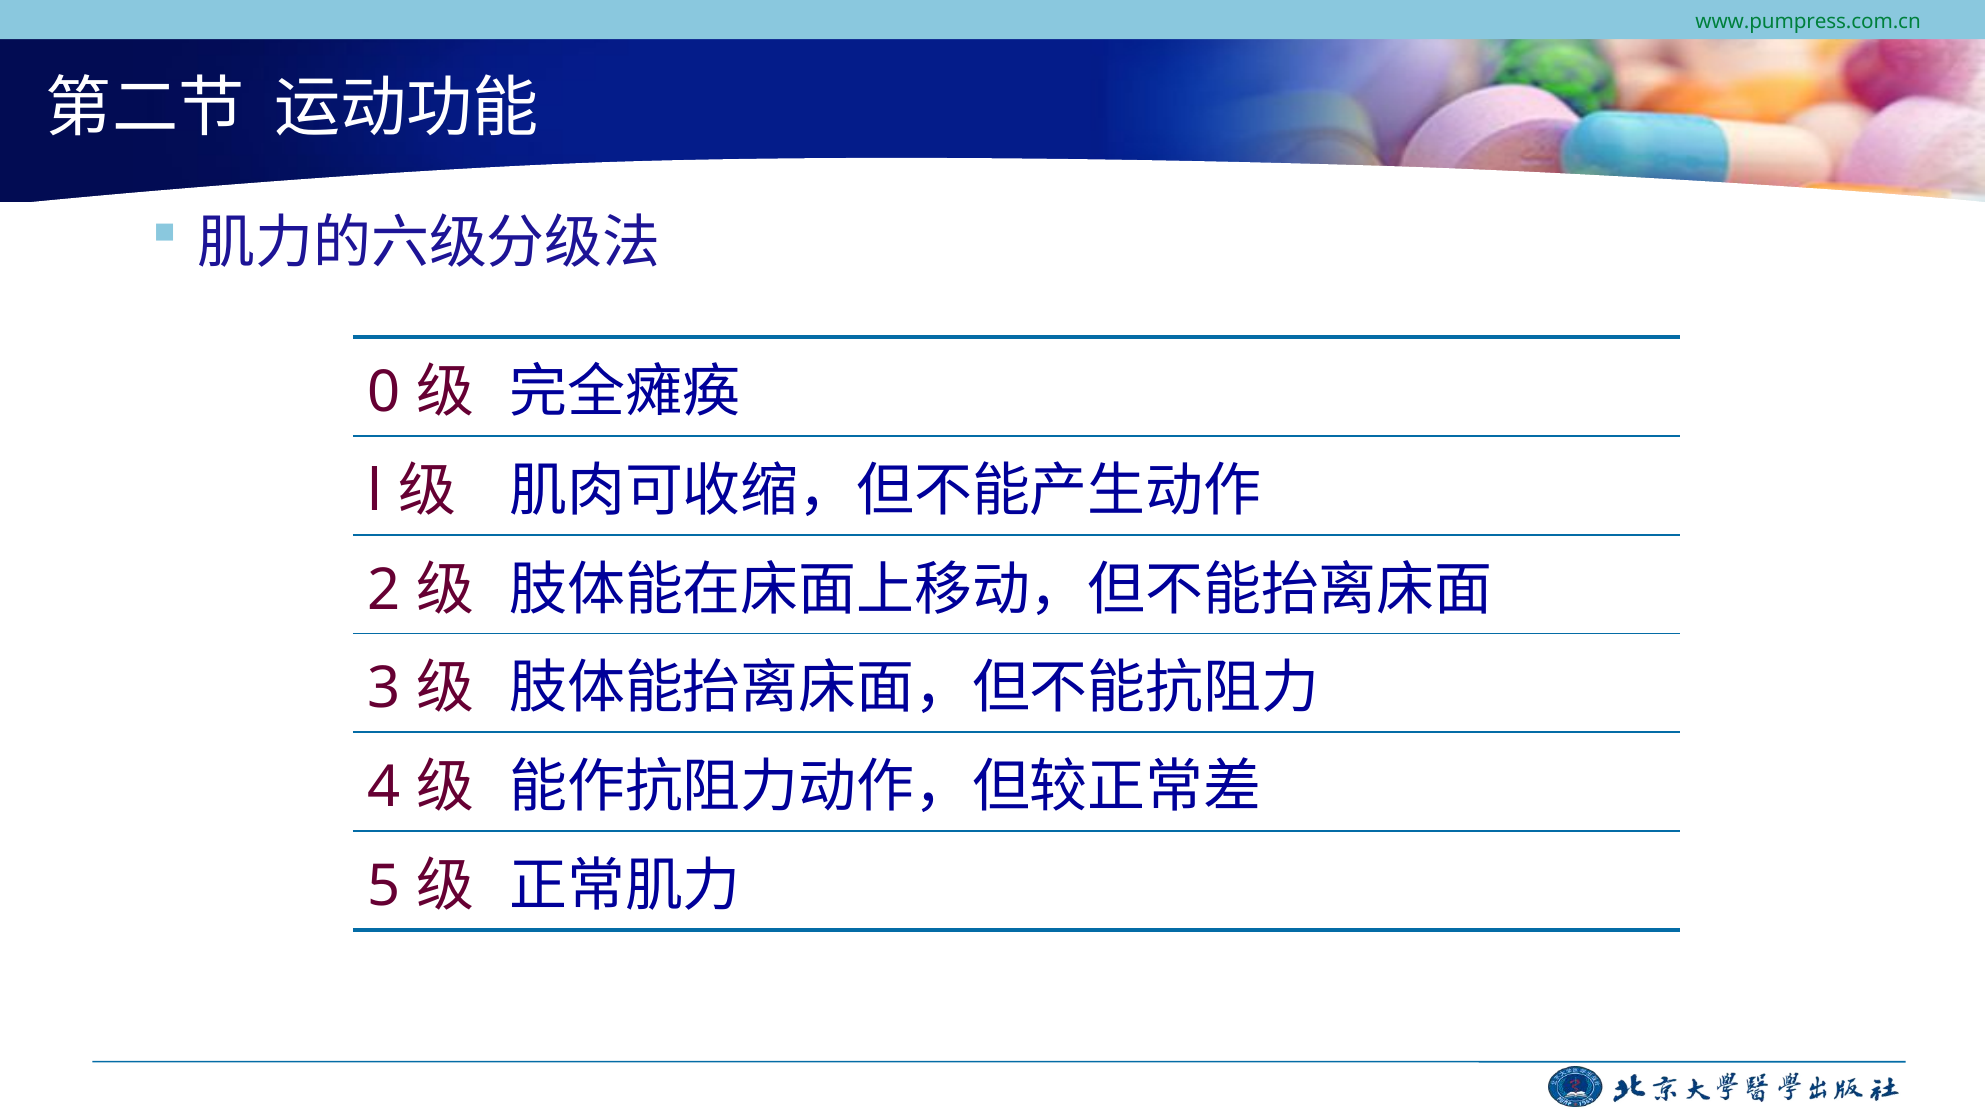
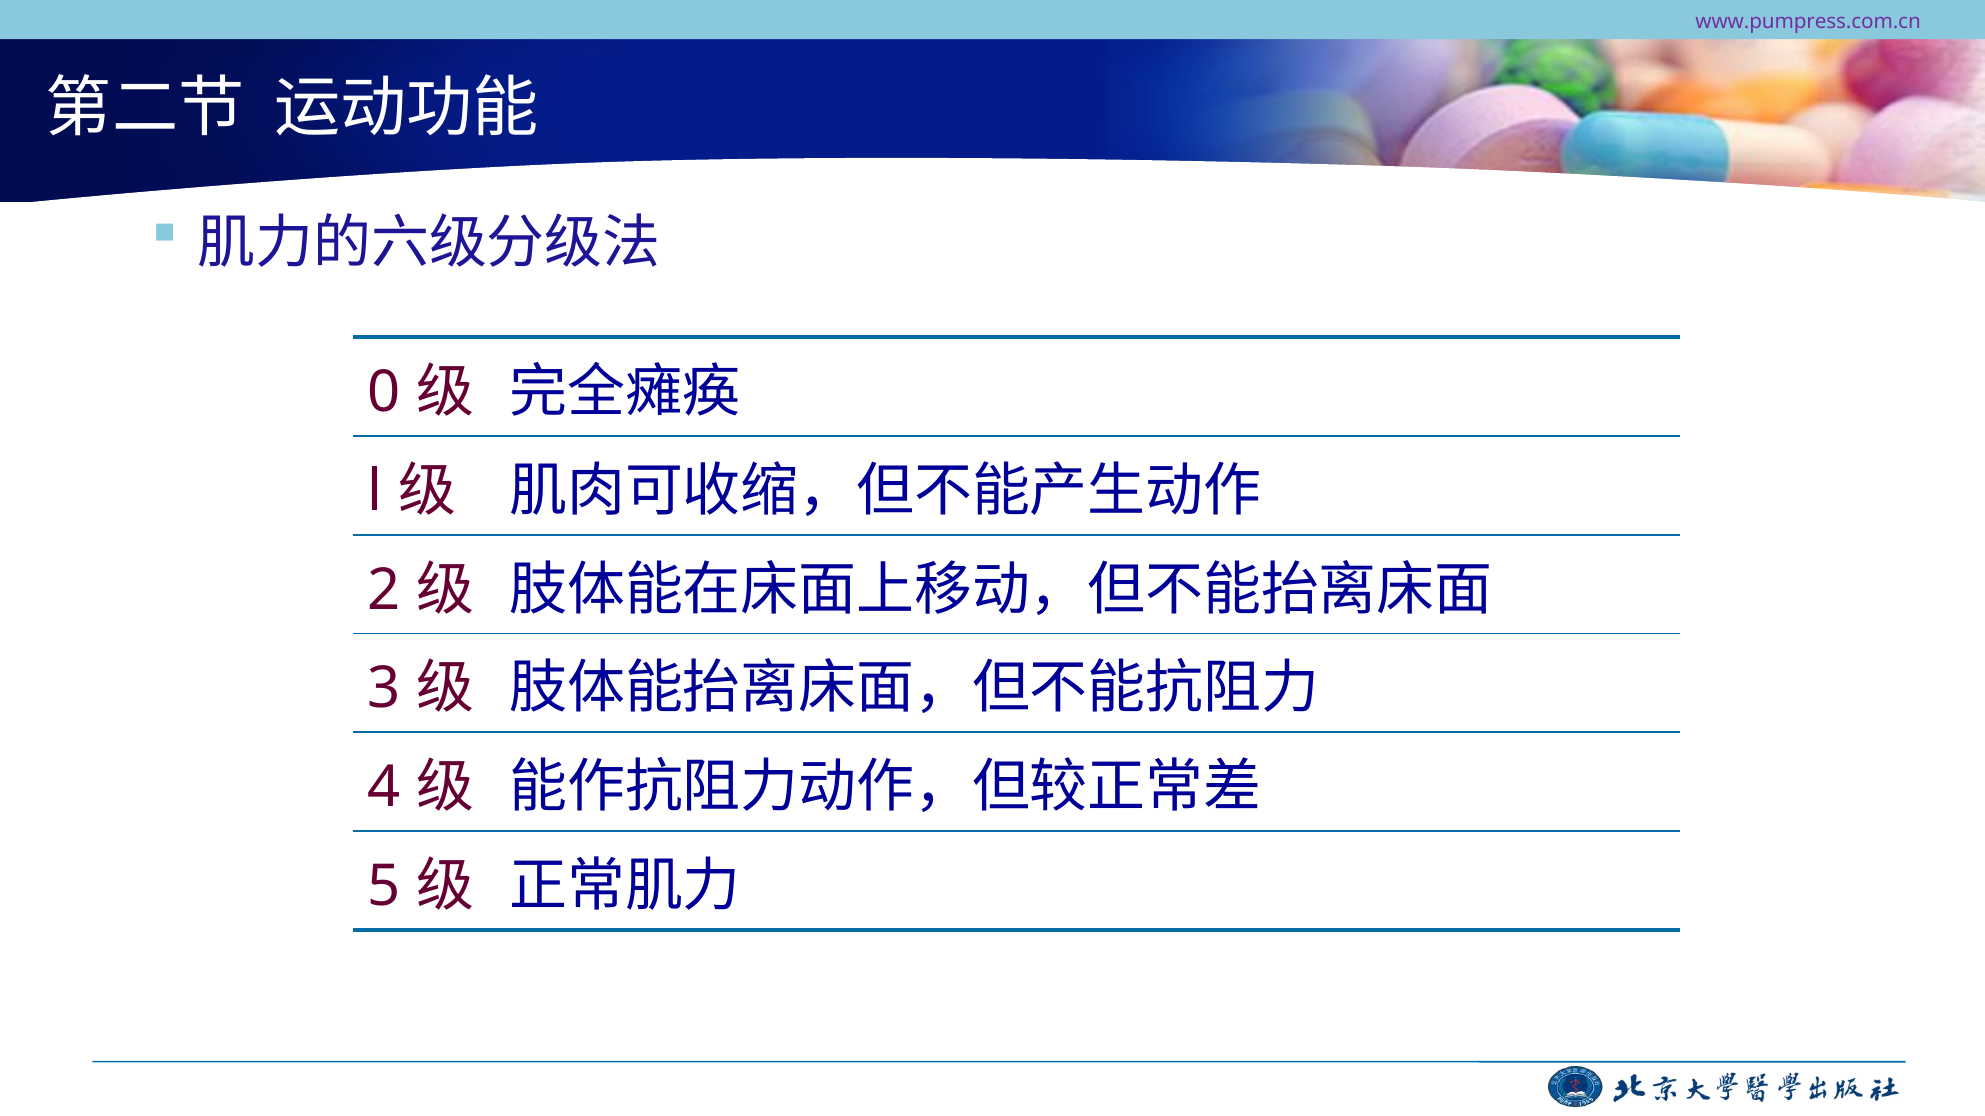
www.pumpress.com.cn colour: green -> purple
